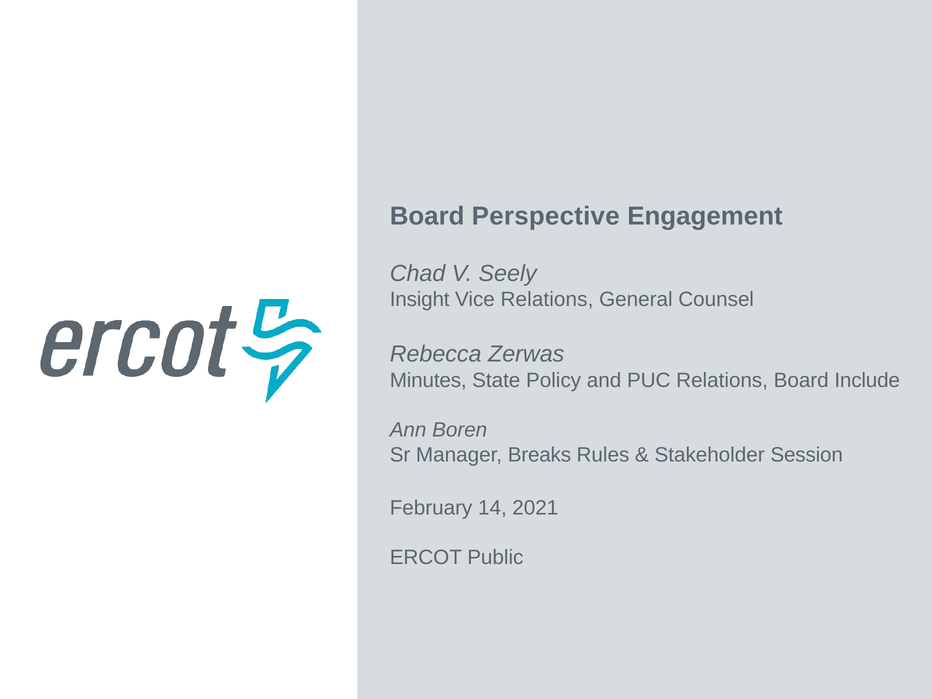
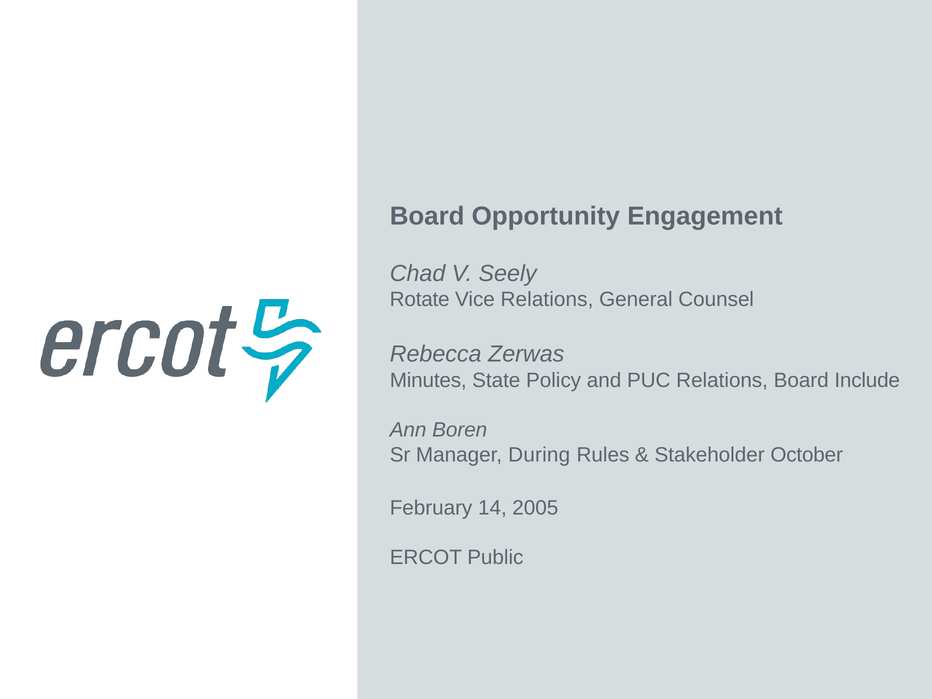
Perspective: Perspective -> Opportunity
Insight: Insight -> Rotate
Breaks: Breaks -> During
Session: Session -> October
2021: 2021 -> 2005
